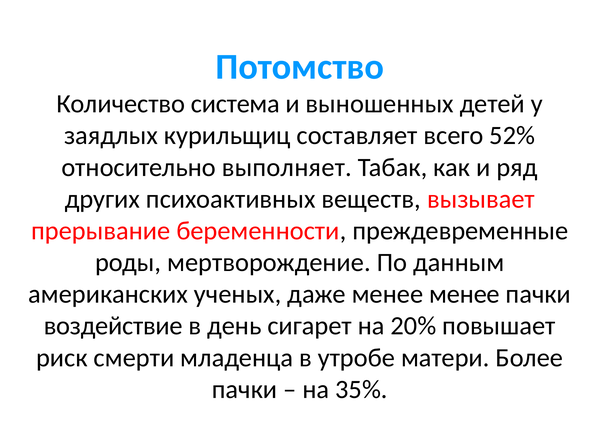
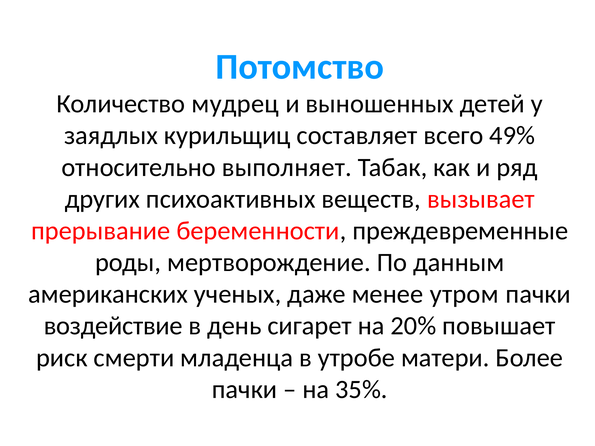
система: система -> мудрец
52%: 52% -> 49%
менее менее: менее -> утром
